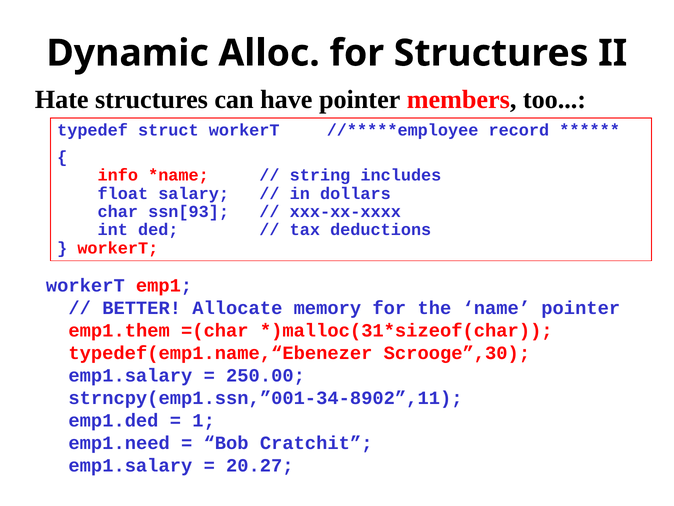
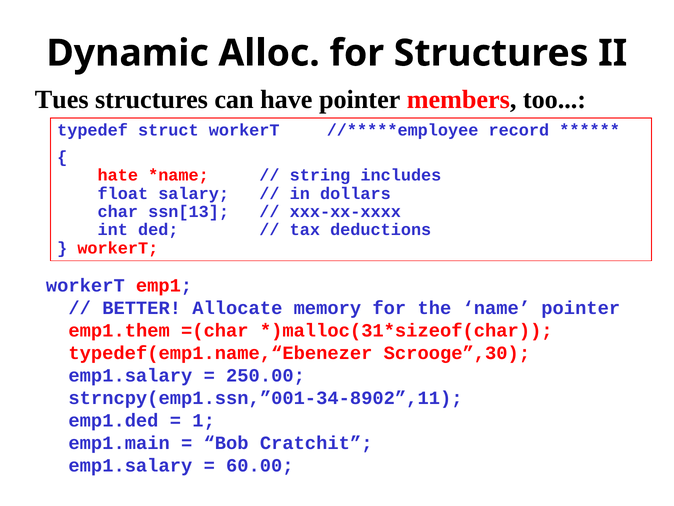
Hate: Hate -> Tues
info: info -> hate
ssn[93: ssn[93 -> ssn[13
emp1.need: emp1.need -> emp1.main
20.27: 20.27 -> 60.00
